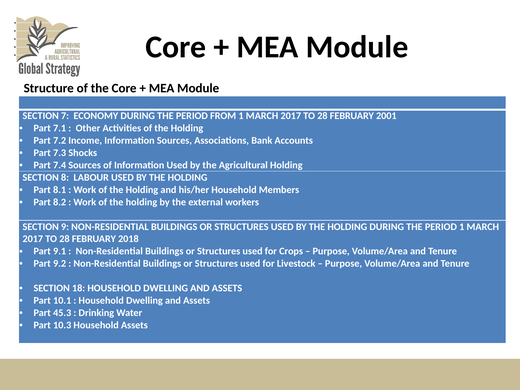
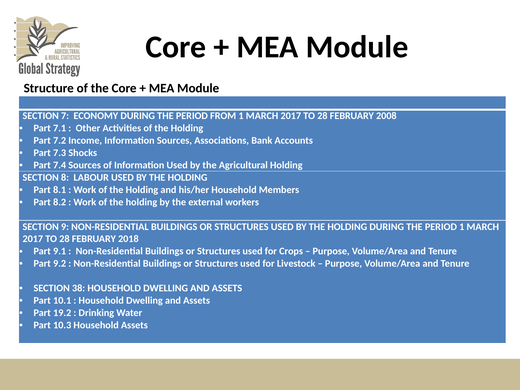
2001: 2001 -> 2008
18: 18 -> 38
45.3: 45.3 -> 19.2
